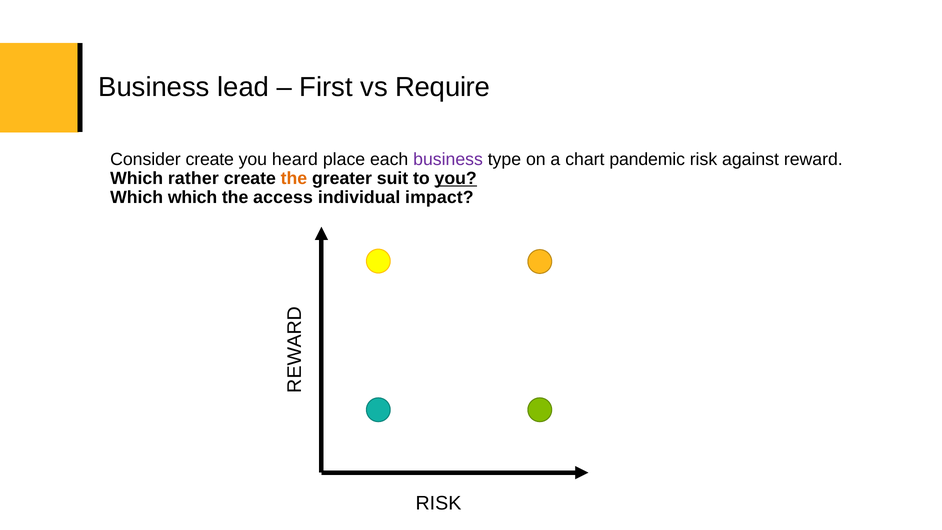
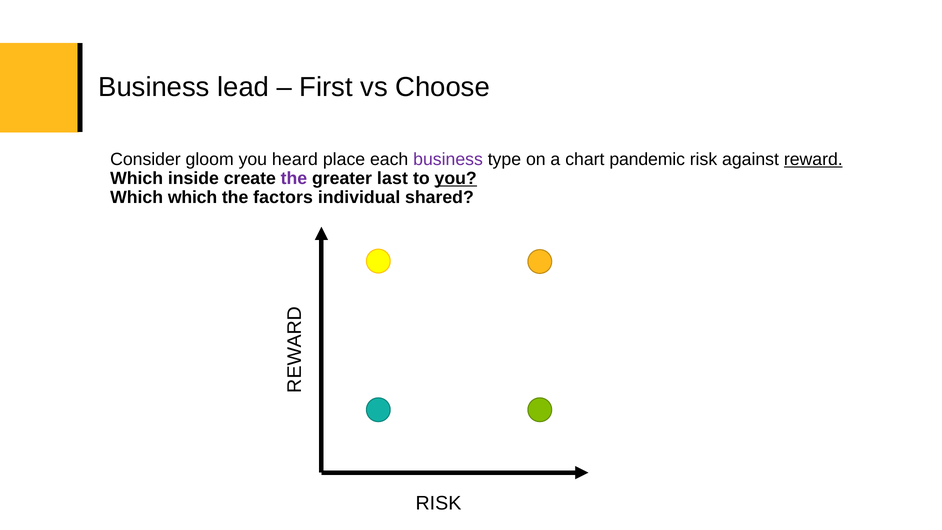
Require: Require -> Choose
Consider create: create -> gloom
reward underline: none -> present
rather: rather -> inside
the at (294, 178) colour: orange -> purple
suit: suit -> last
access: access -> factors
impact: impact -> shared
